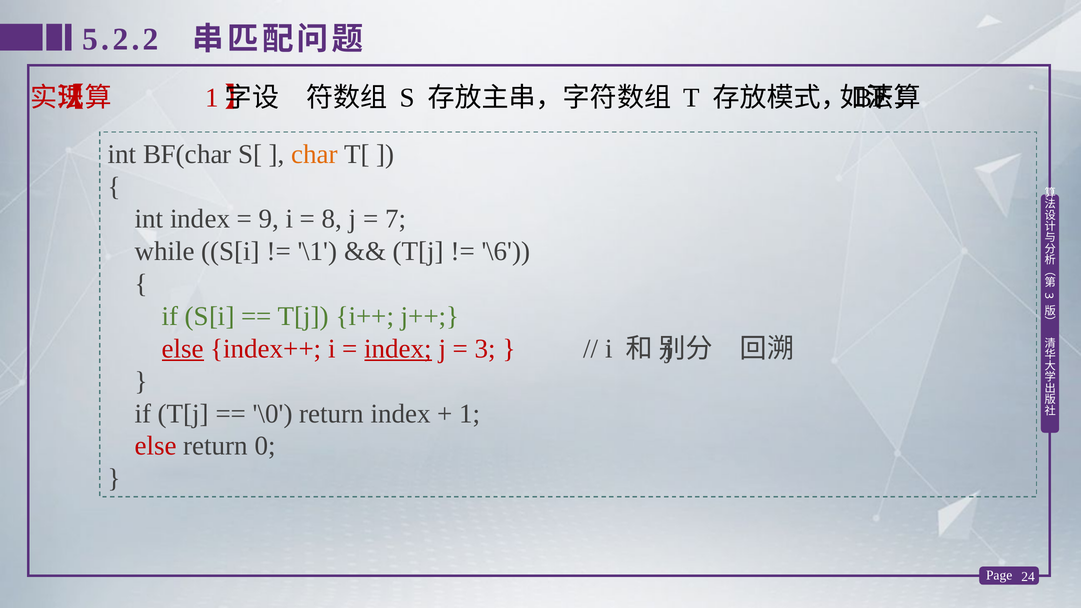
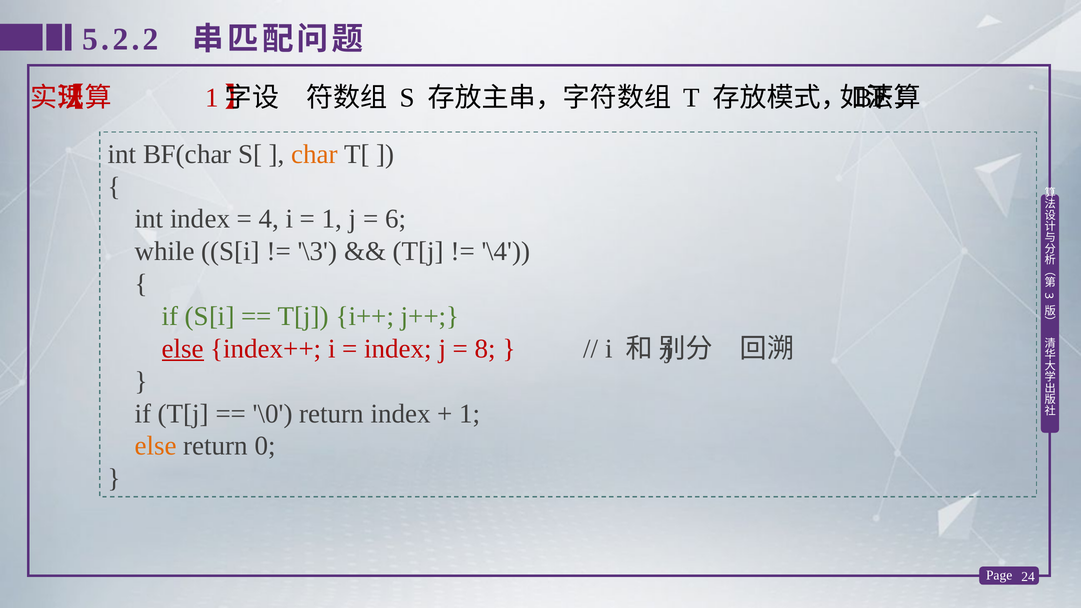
9: 9 -> 4
8 at (332, 219): 8 -> 1
7: 7 -> 6
\1: \1 -> \3
\6: \6 -> \4
index at (398, 349) underline: present -> none
3 at (485, 349): 3 -> 8
else at (156, 446) colour: red -> orange
